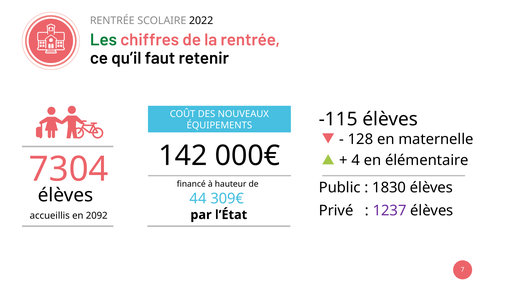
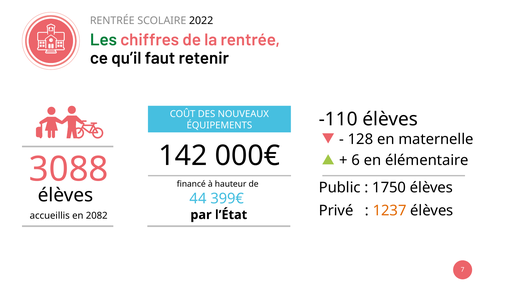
-115: -115 -> -110
4: 4 -> 6
7304: 7304 -> 3088
1830: 1830 -> 1750
309€: 309€ -> 399€
1237 colour: purple -> orange
2092: 2092 -> 2082
